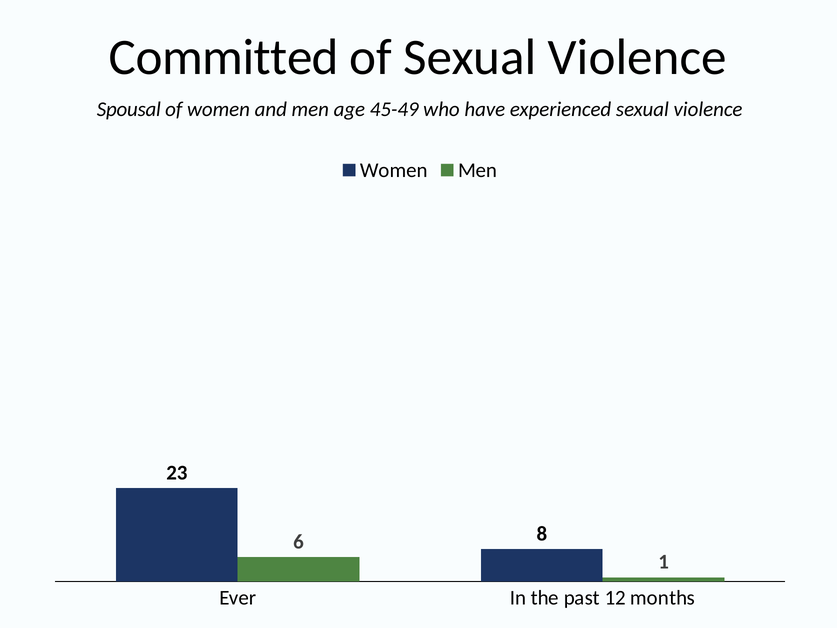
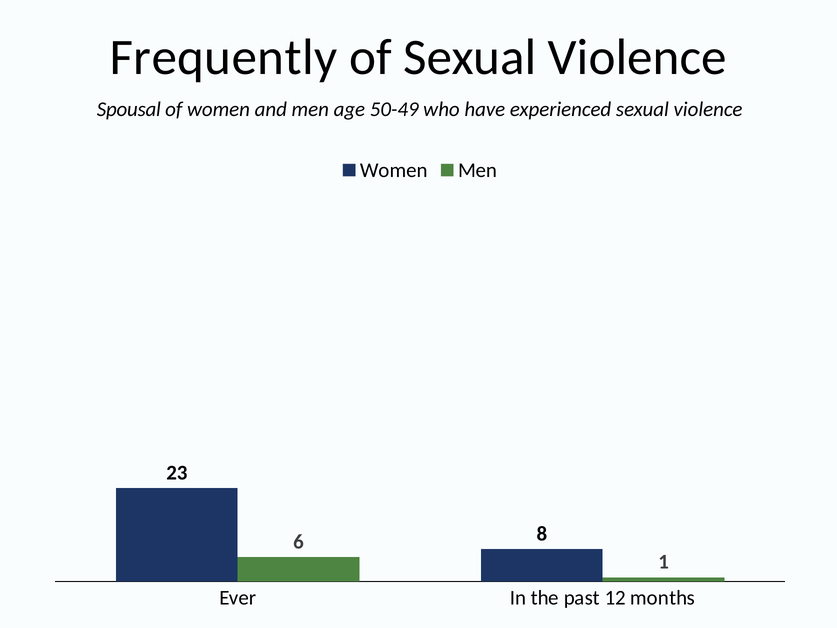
Committed: Committed -> Frequently
45-49: 45-49 -> 50-49
